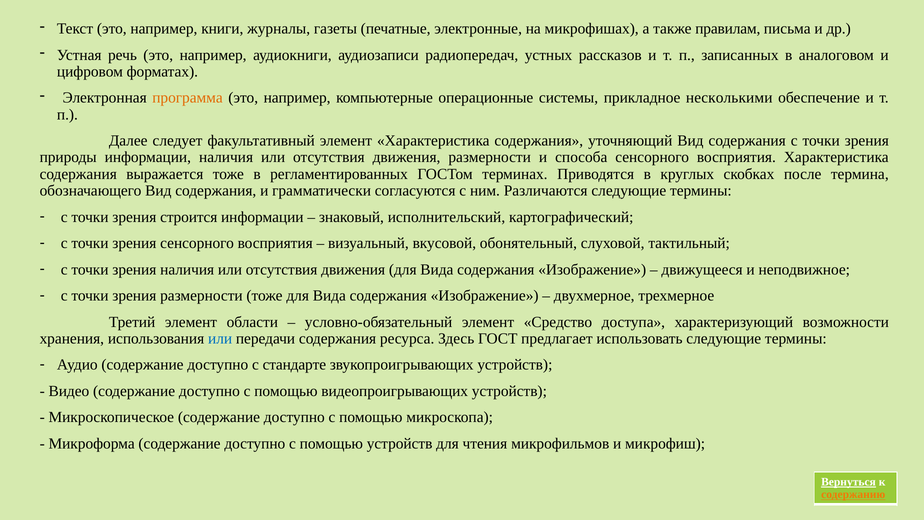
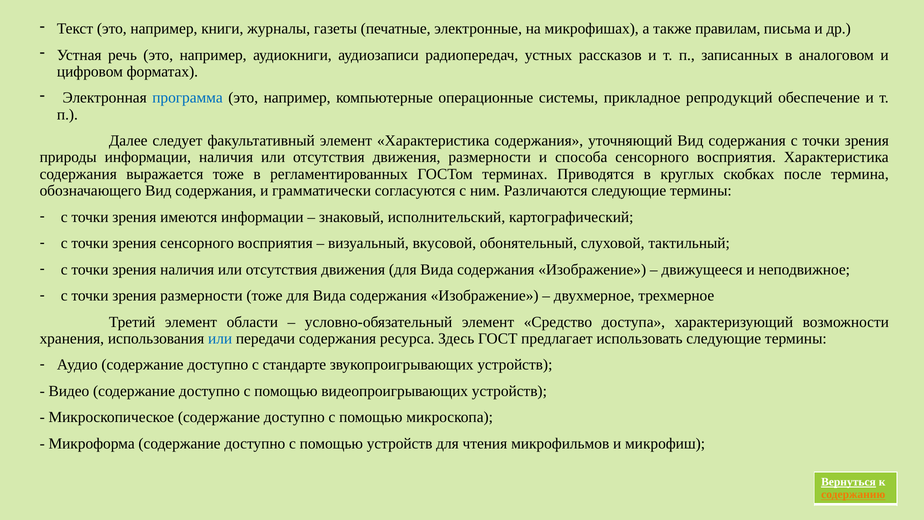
программа colour: orange -> blue
несколькими: несколькими -> репродукций
строится: строится -> имеются
